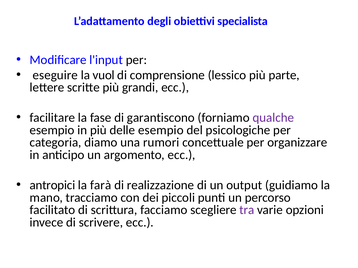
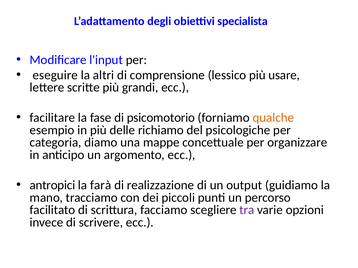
vuol: vuol -> altri
parte: parte -> usare
garantiscono: garantiscono -> psicomotorio
qualche colour: purple -> orange
delle esempio: esempio -> richiamo
rumori: rumori -> mappe
